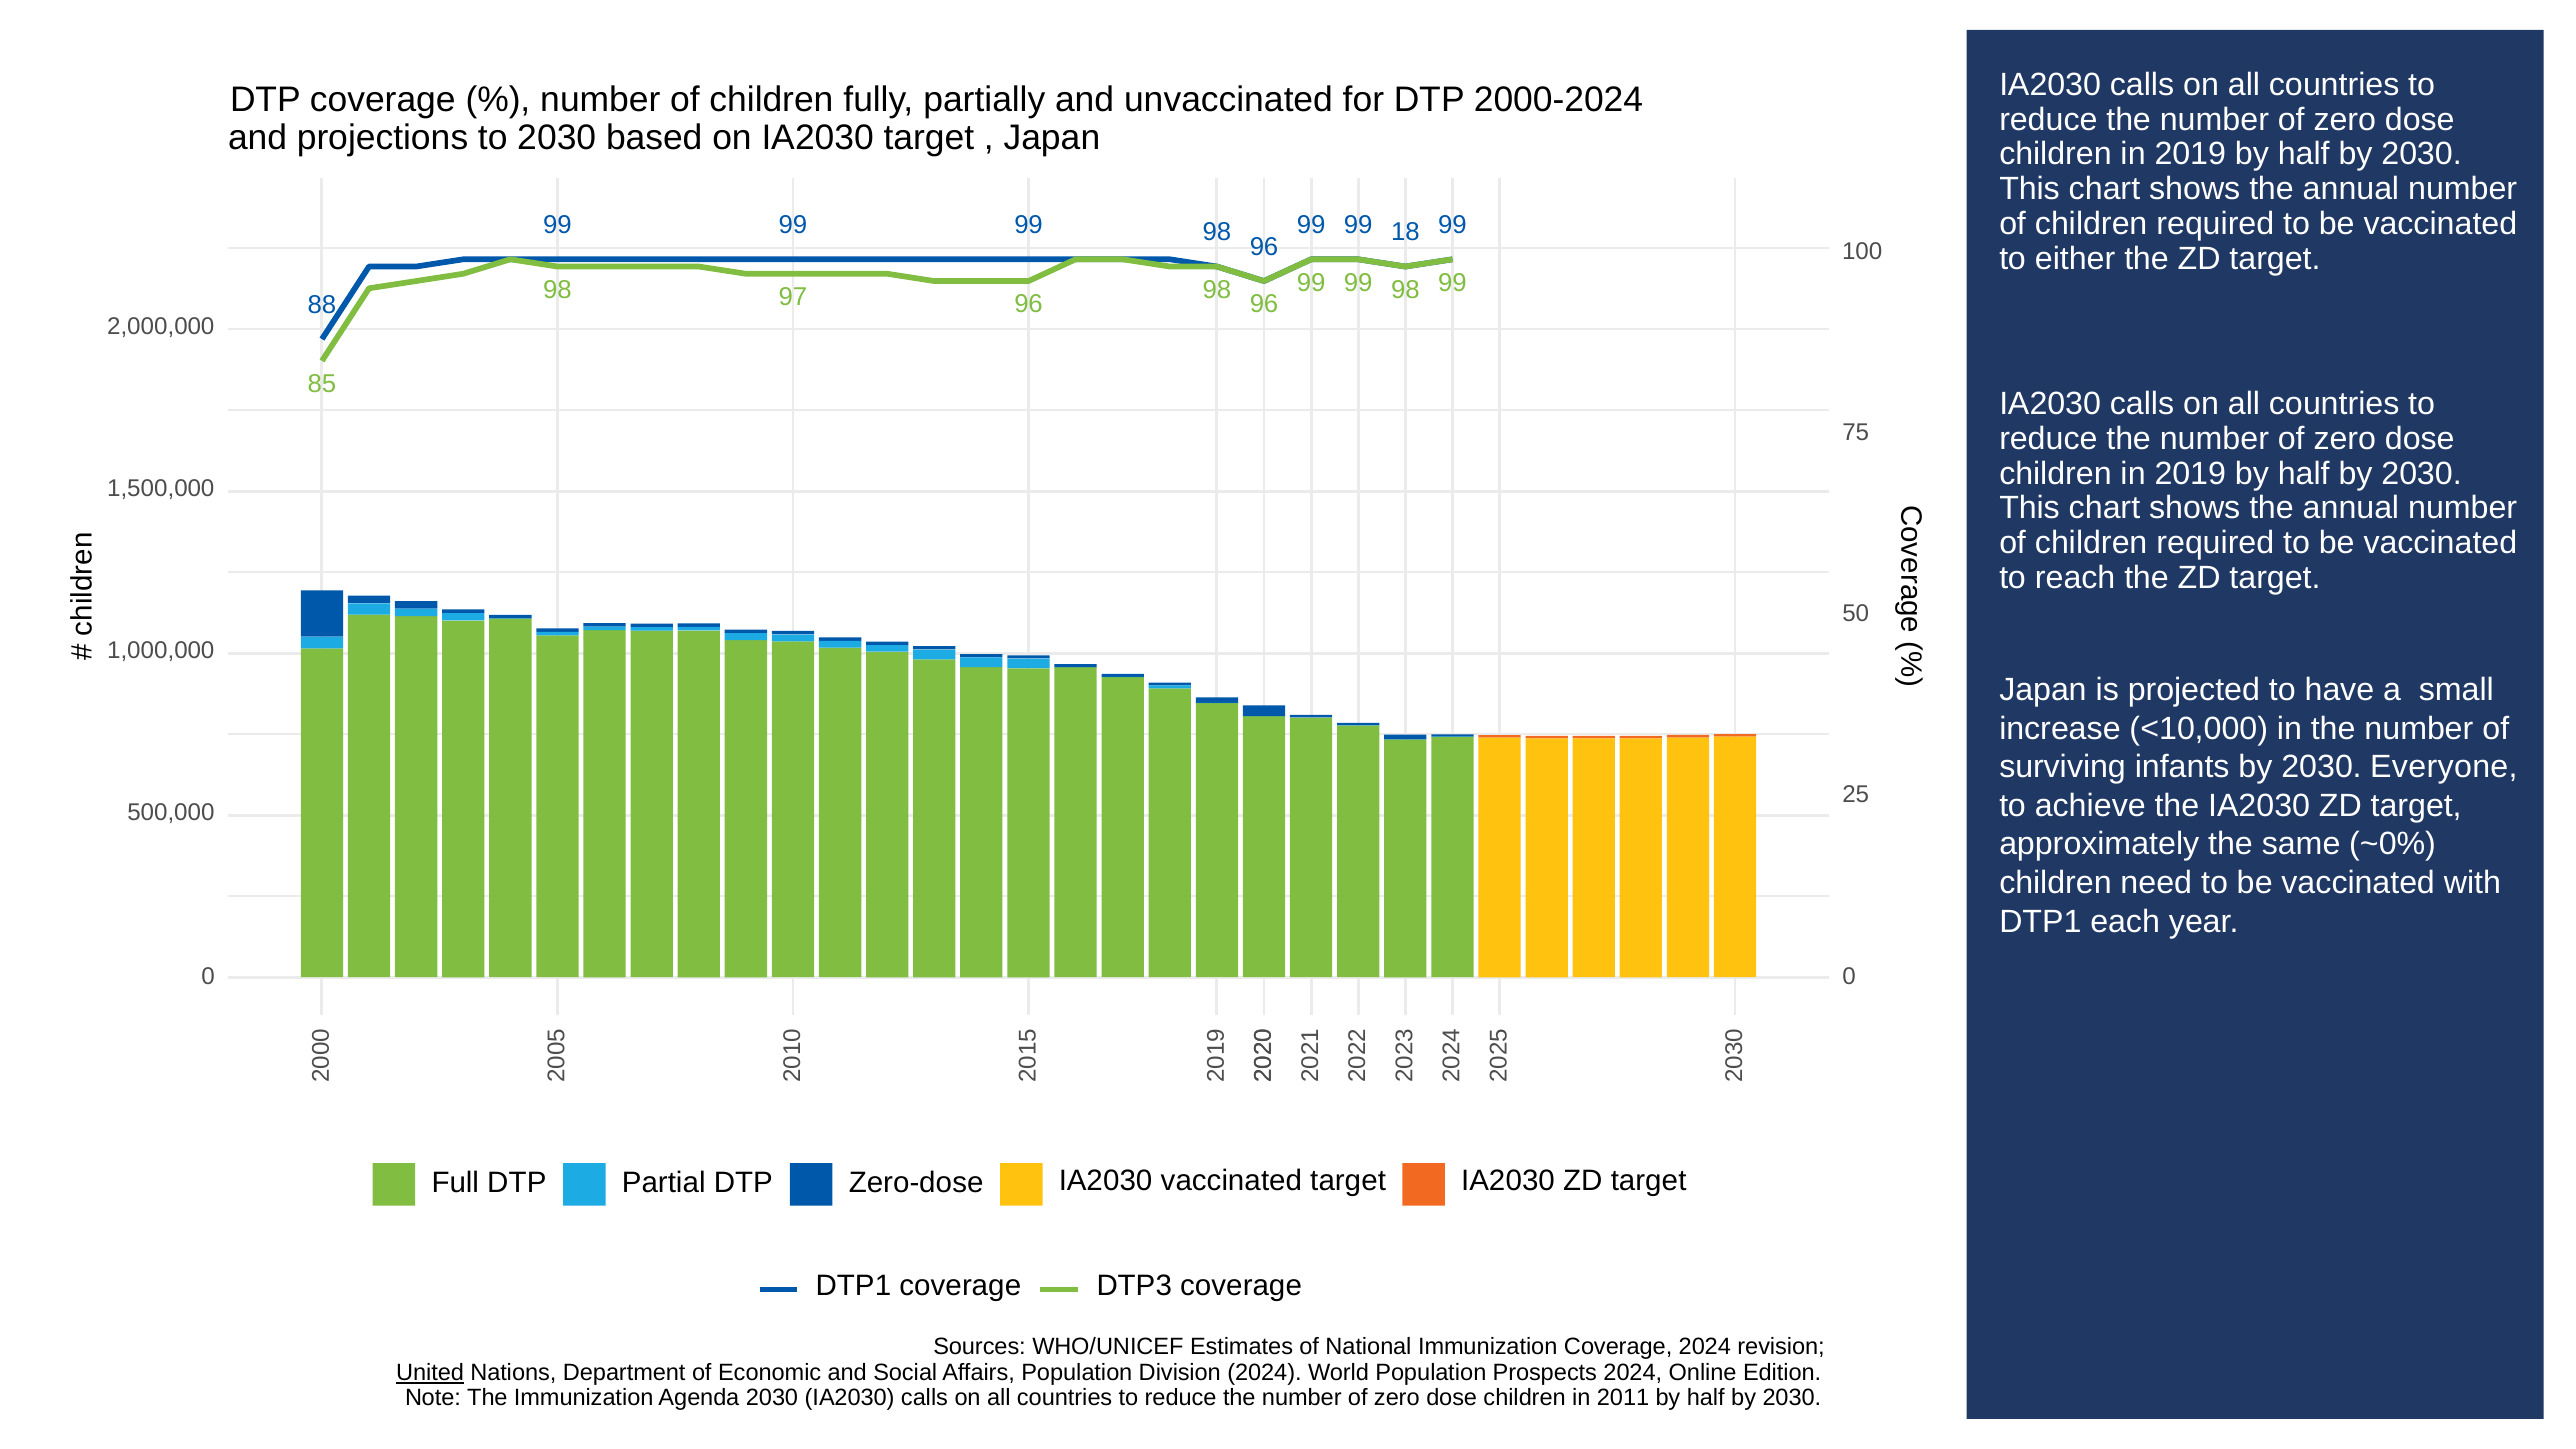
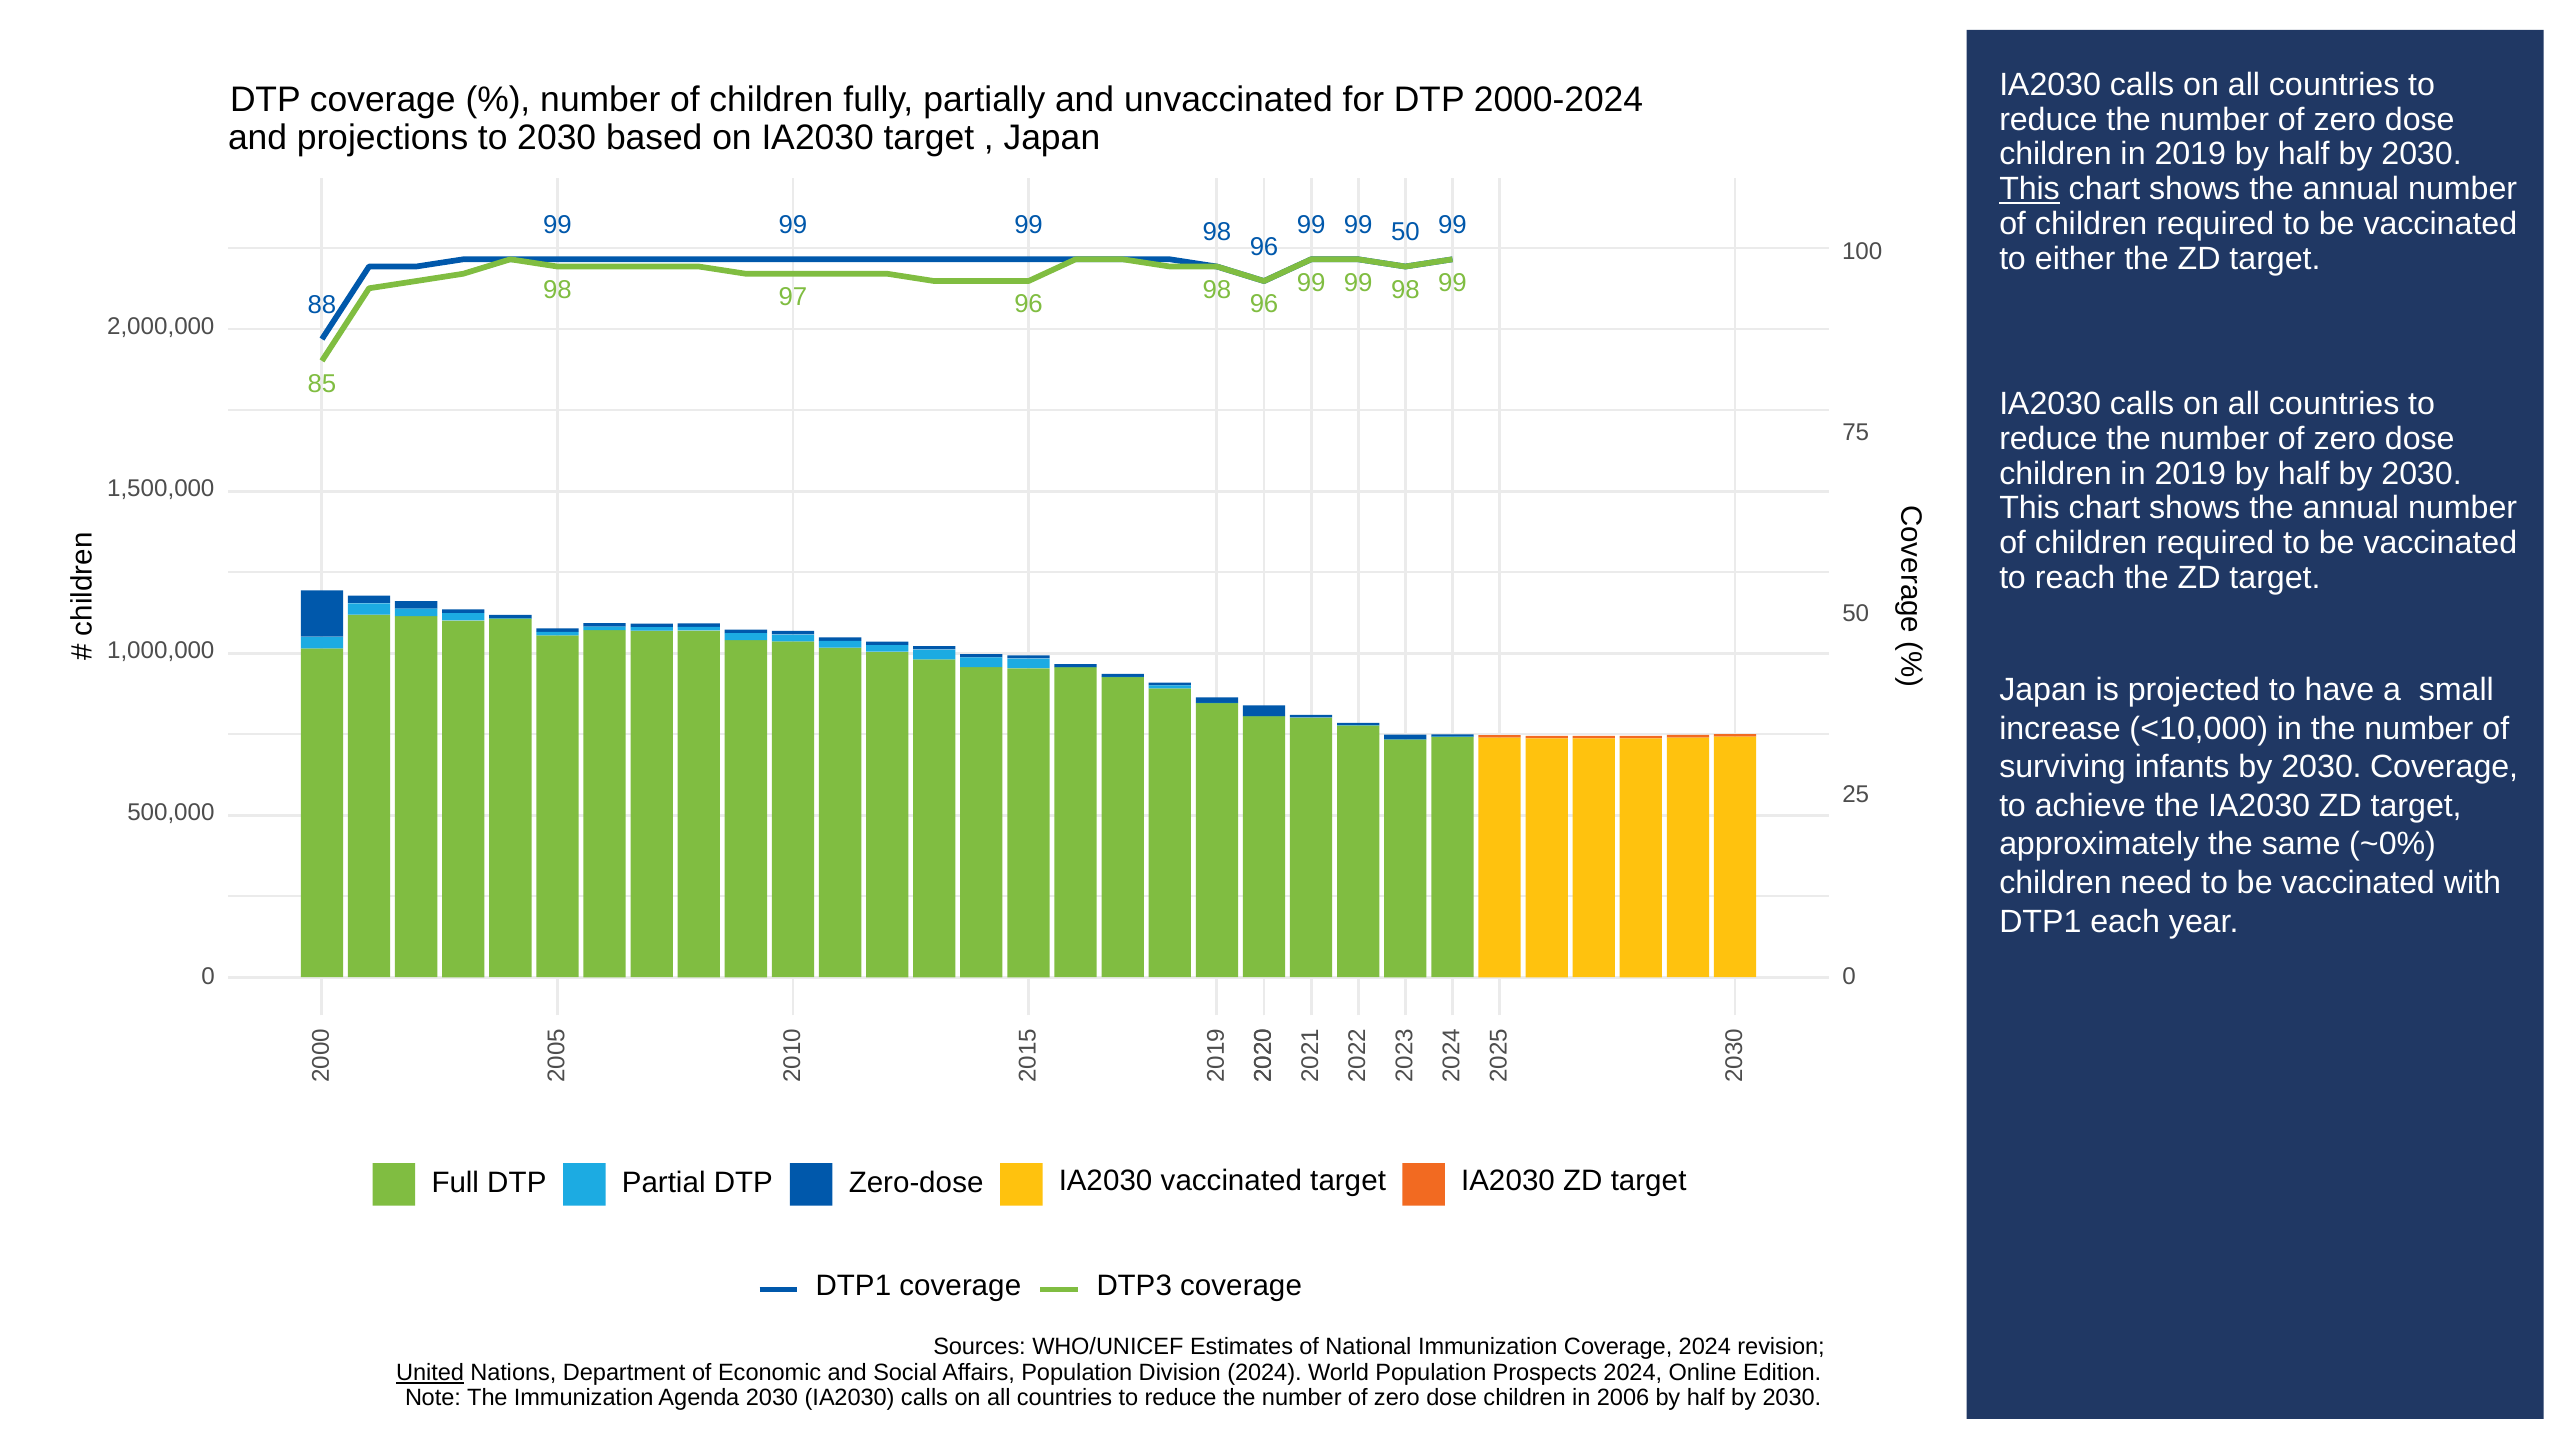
This at (2030, 189) underline: none -> present
99 18: 18 -> 50
2030 Everyone: Everyone -> Coverage
2011: 2011 -> 2006
